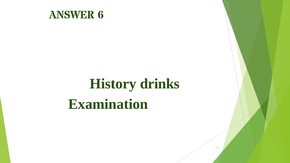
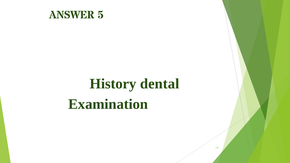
6: 6 -> 5
drinks: drinks -> dental
